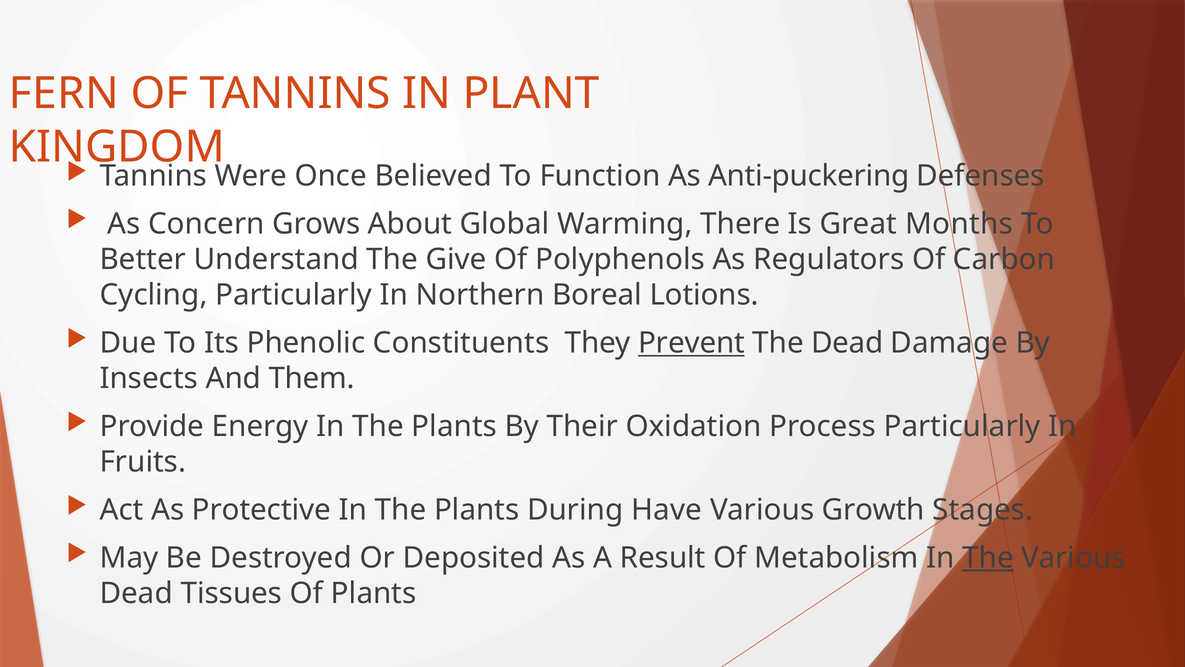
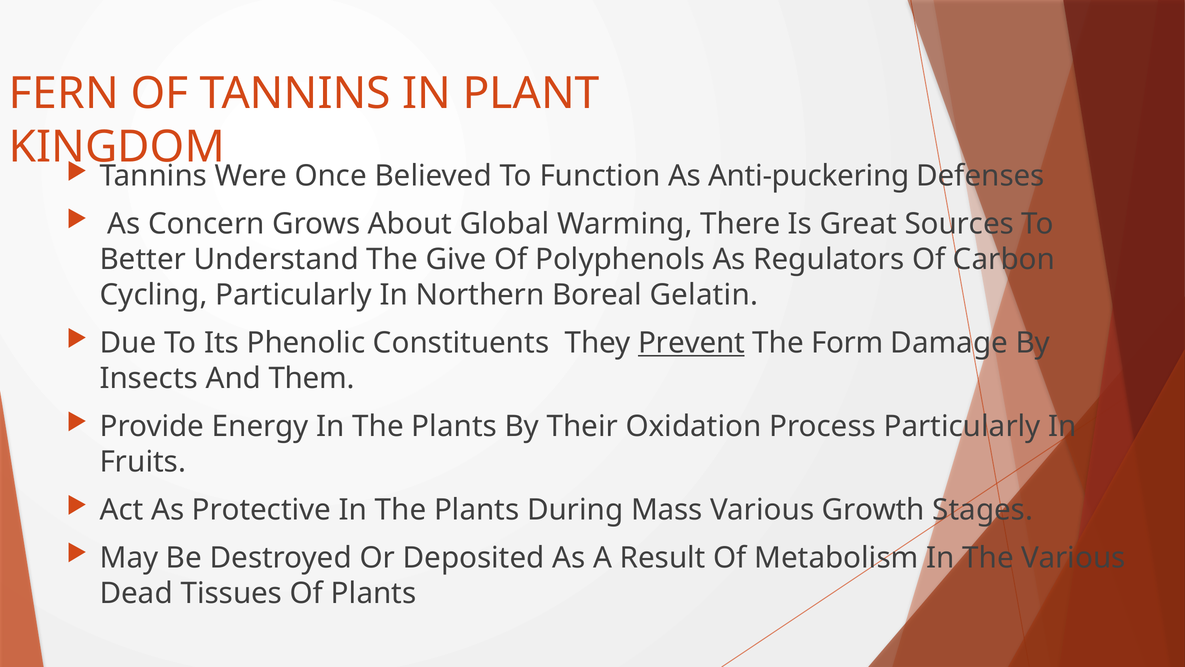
Months: Months -> Sources
Lotions: Lotions -> Gelatin
The Dead: Dead -> Form
Have: Have -> Mass
The at (988, 558) underline: present -> none
